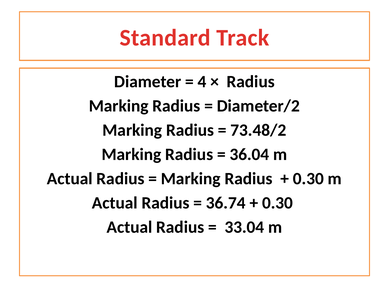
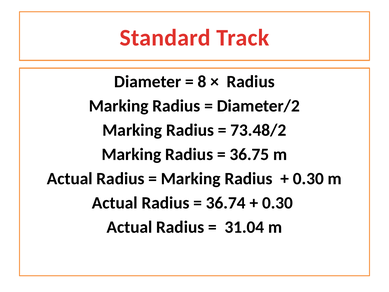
4: 4 -> 8
36.04: 36.04 -> 36.75
33.04: 33.04 -> 31.04
